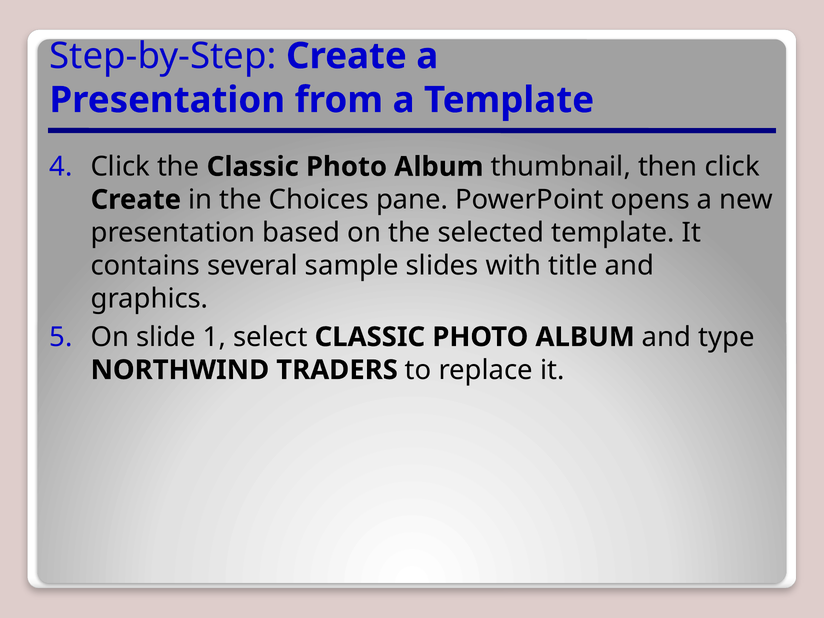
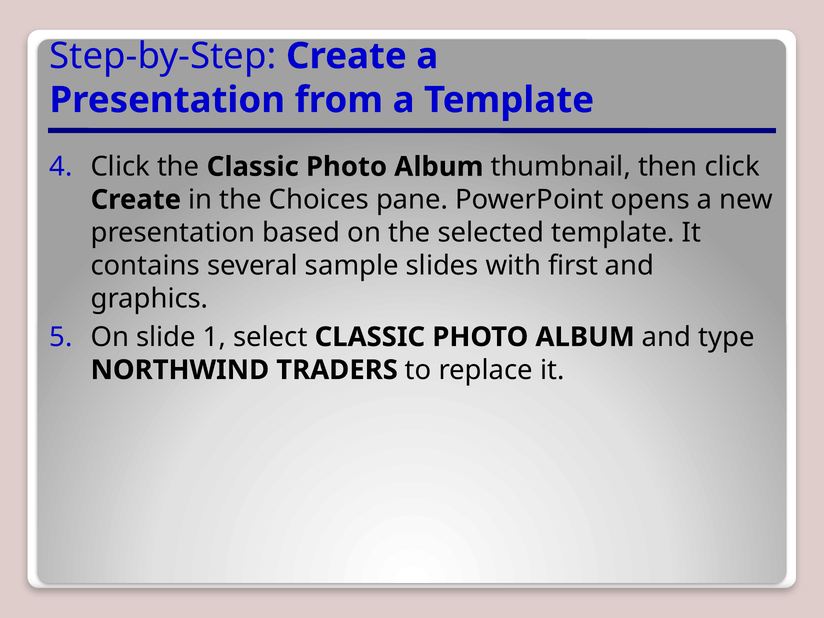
title: title -> first
